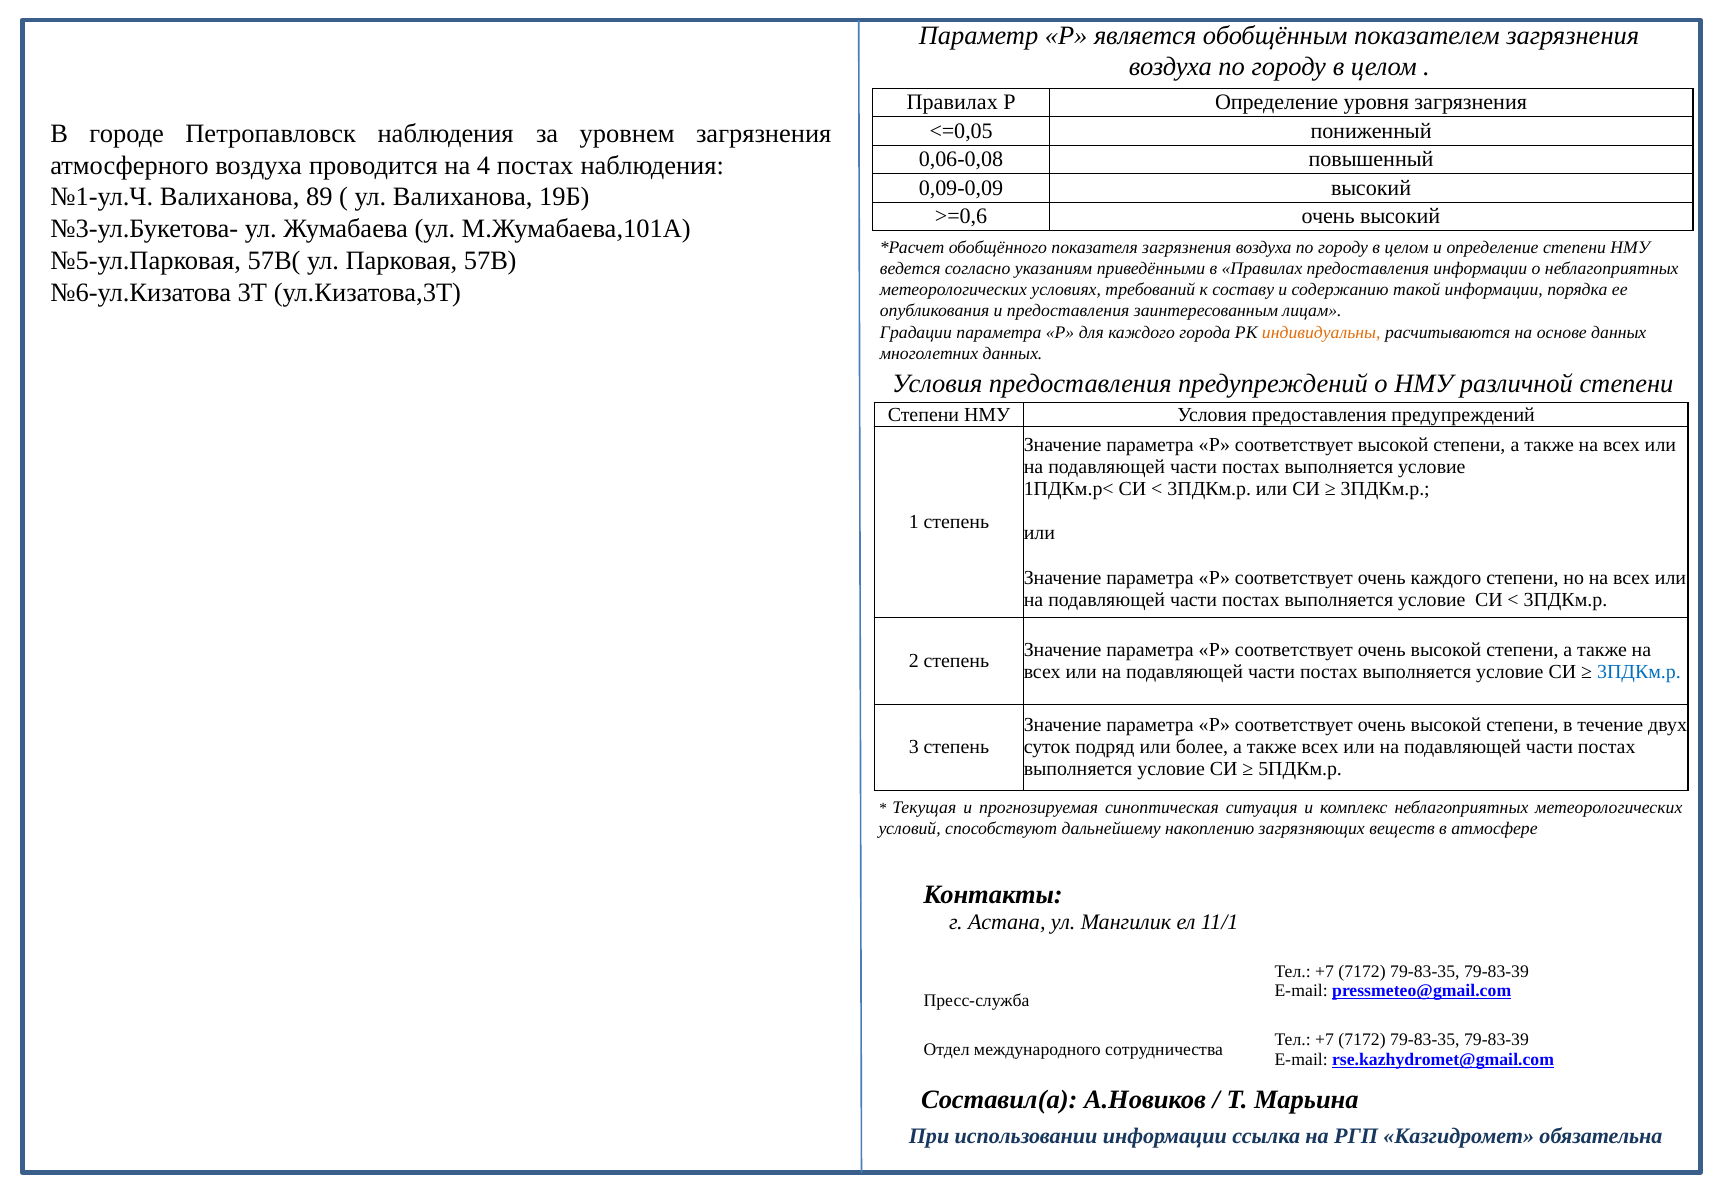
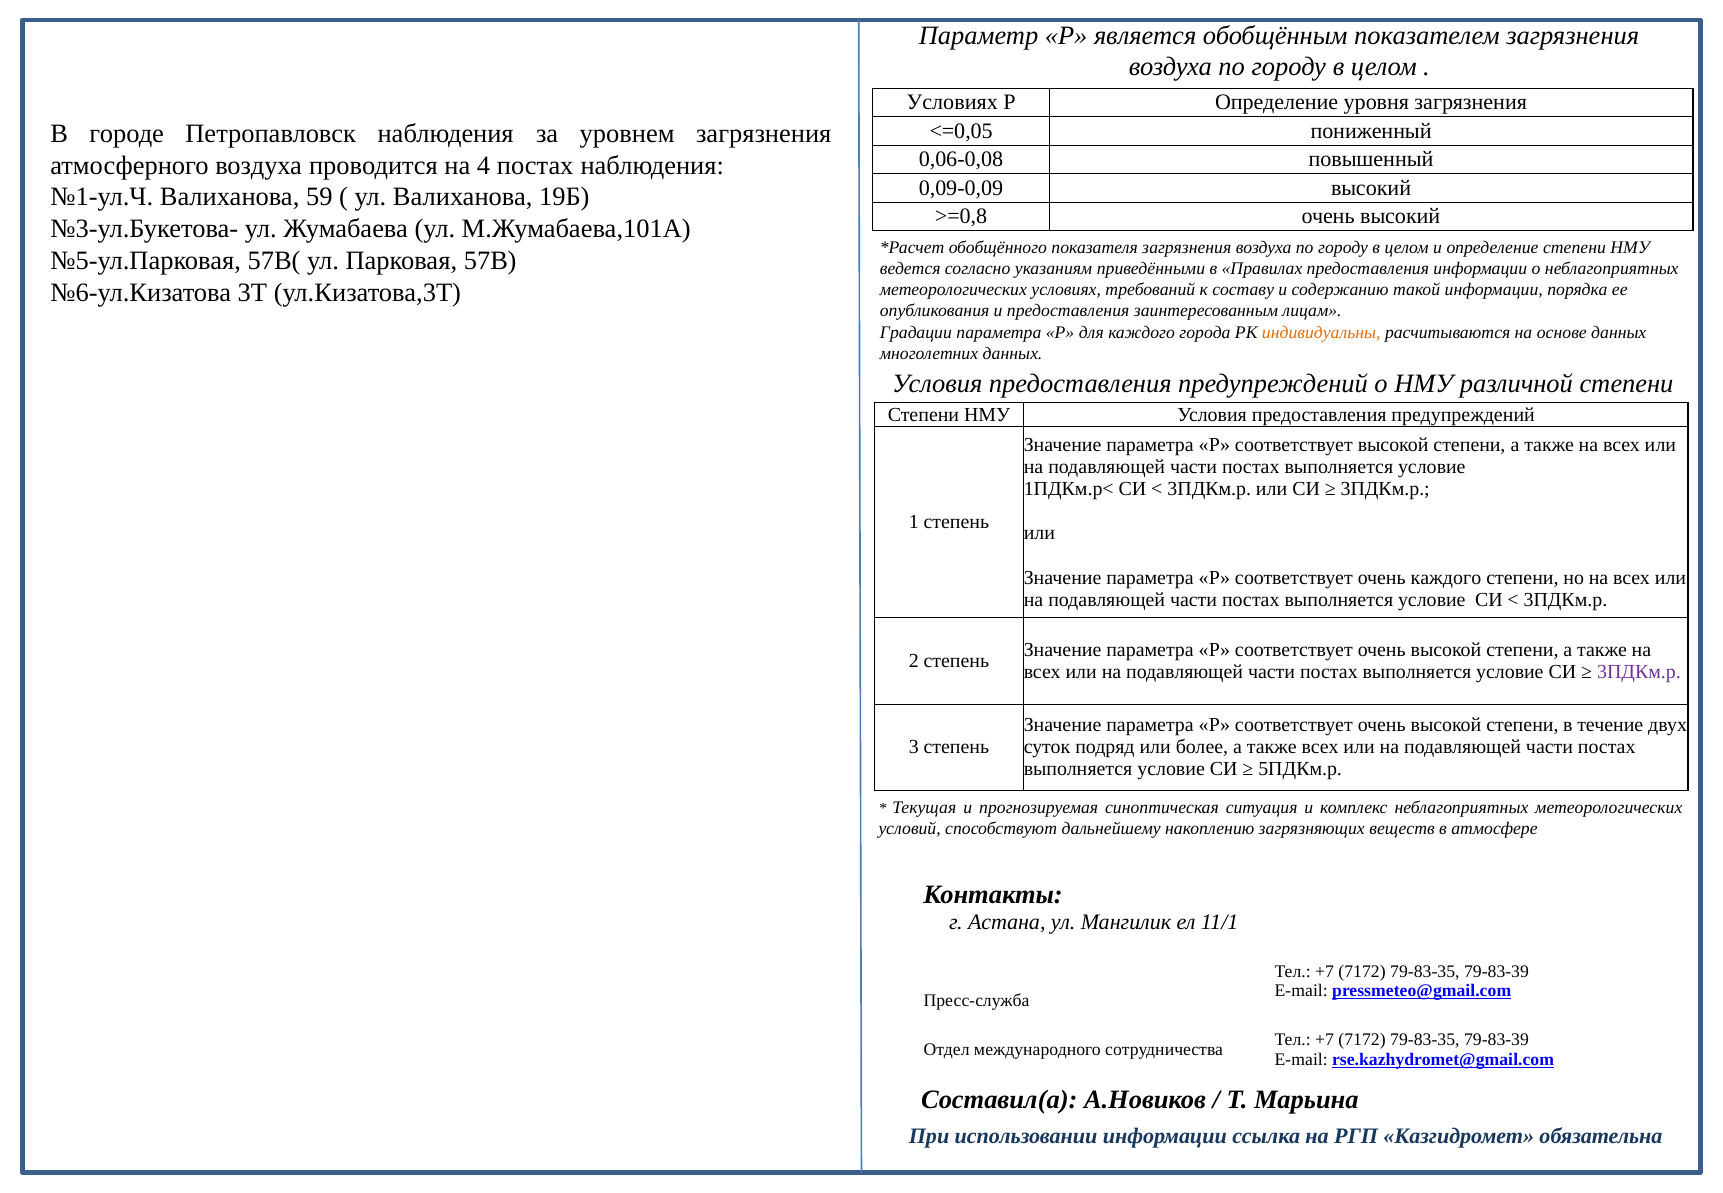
Правилах at (952, 102): Правилах -> Условиях
89: 89 -> 59
>=0,6: >=0,6 -> >=0,8
3ПДКм.р at (1639, 672) colour: blue -> purple
